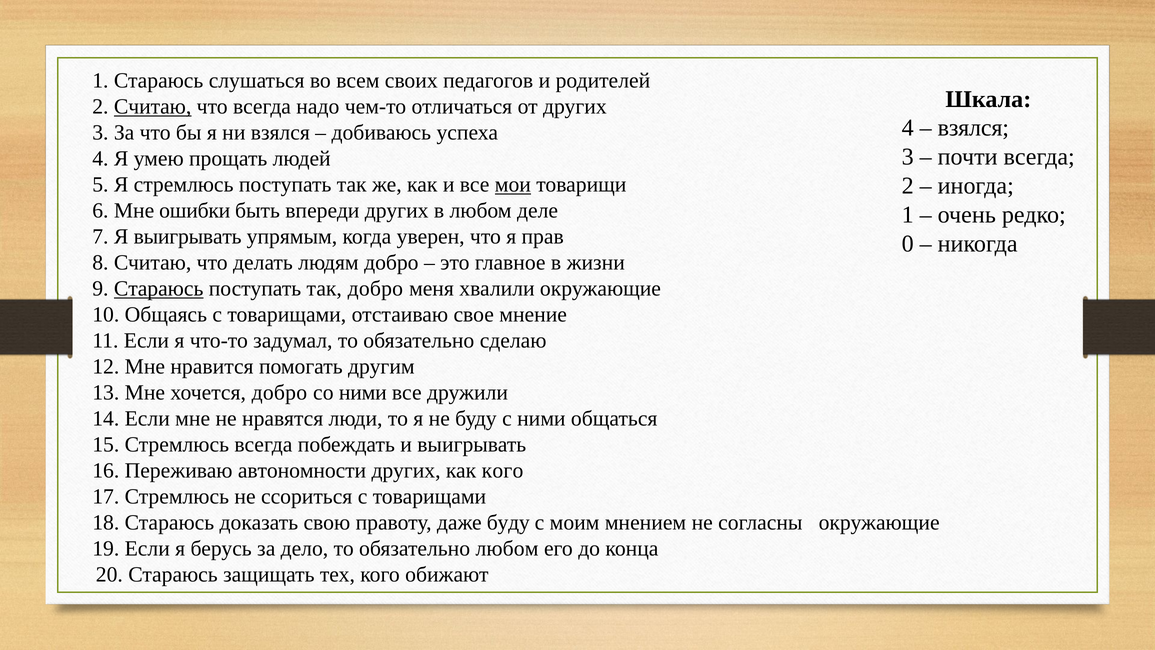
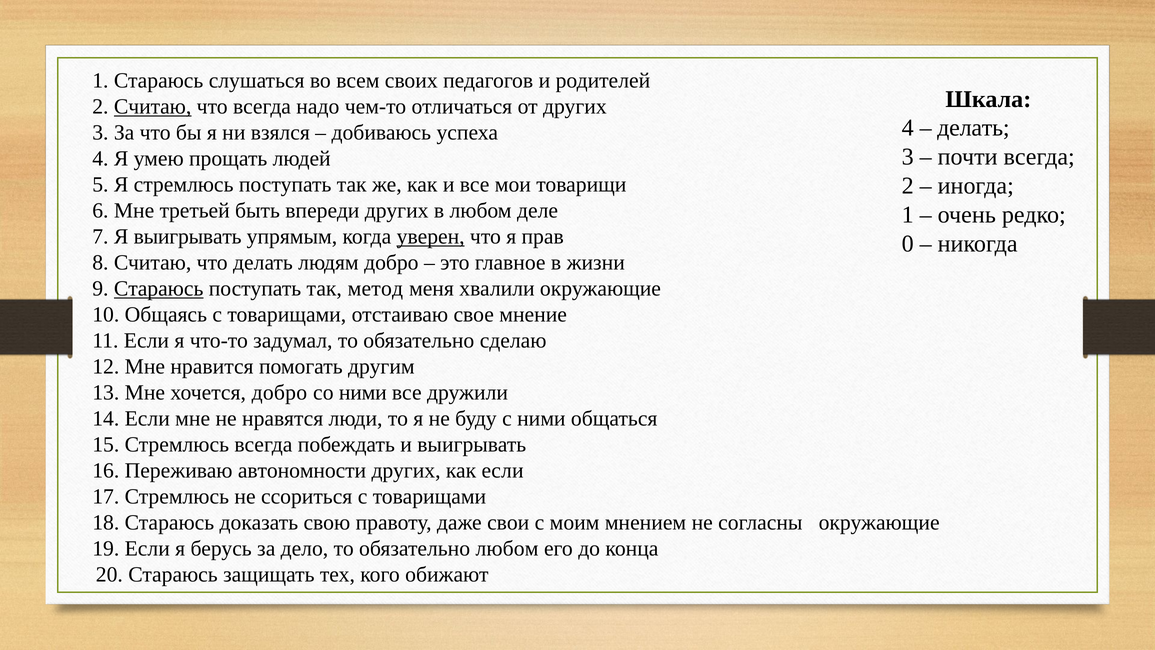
взялся at (973, 128): взялся -> делать
мои underline: present -> none
ошибки: ошибки -> третьей
уверен underline: none -> present
так добро: добро -> метод
как кого: кого -> если
даже буду: буду -> свои
